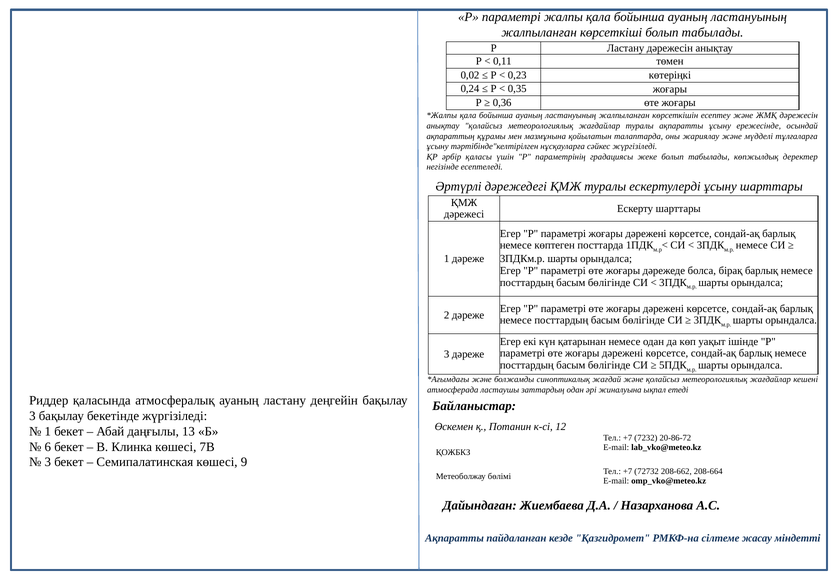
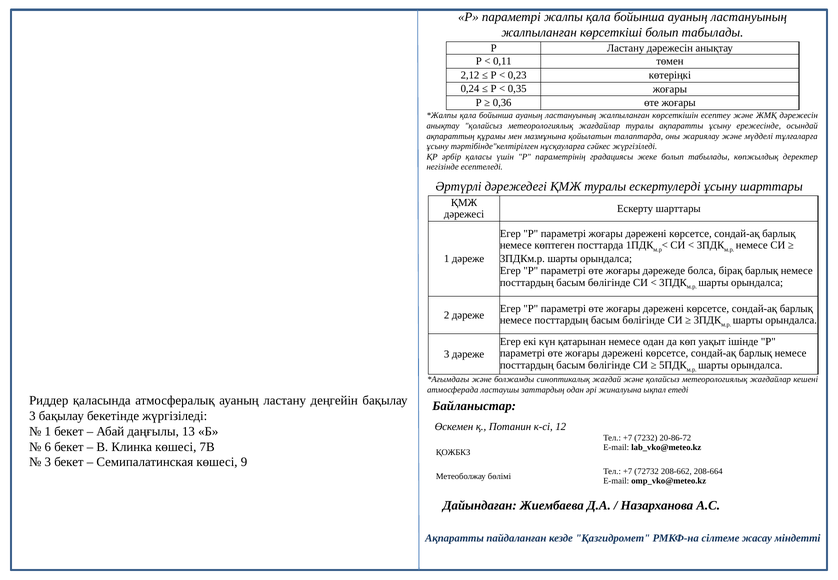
0,02: 0,02 -> 2,12
